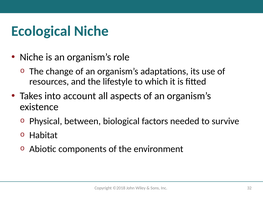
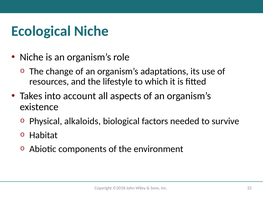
between: between -> alkaloids
